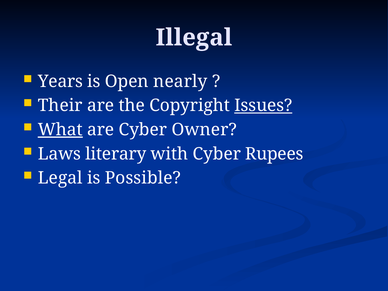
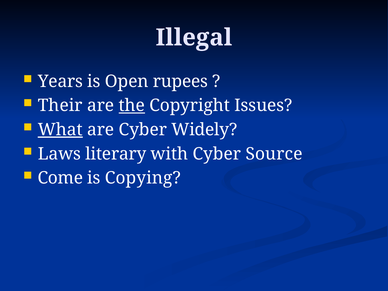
nearly: nearly -> rupees
the underline: none -> present
Issues underline: present -> none
Owner: Owner -> Widely
Rupees: Rupees -> Source
Legal: Legal -> Come
Possible: Possible -> Copying
